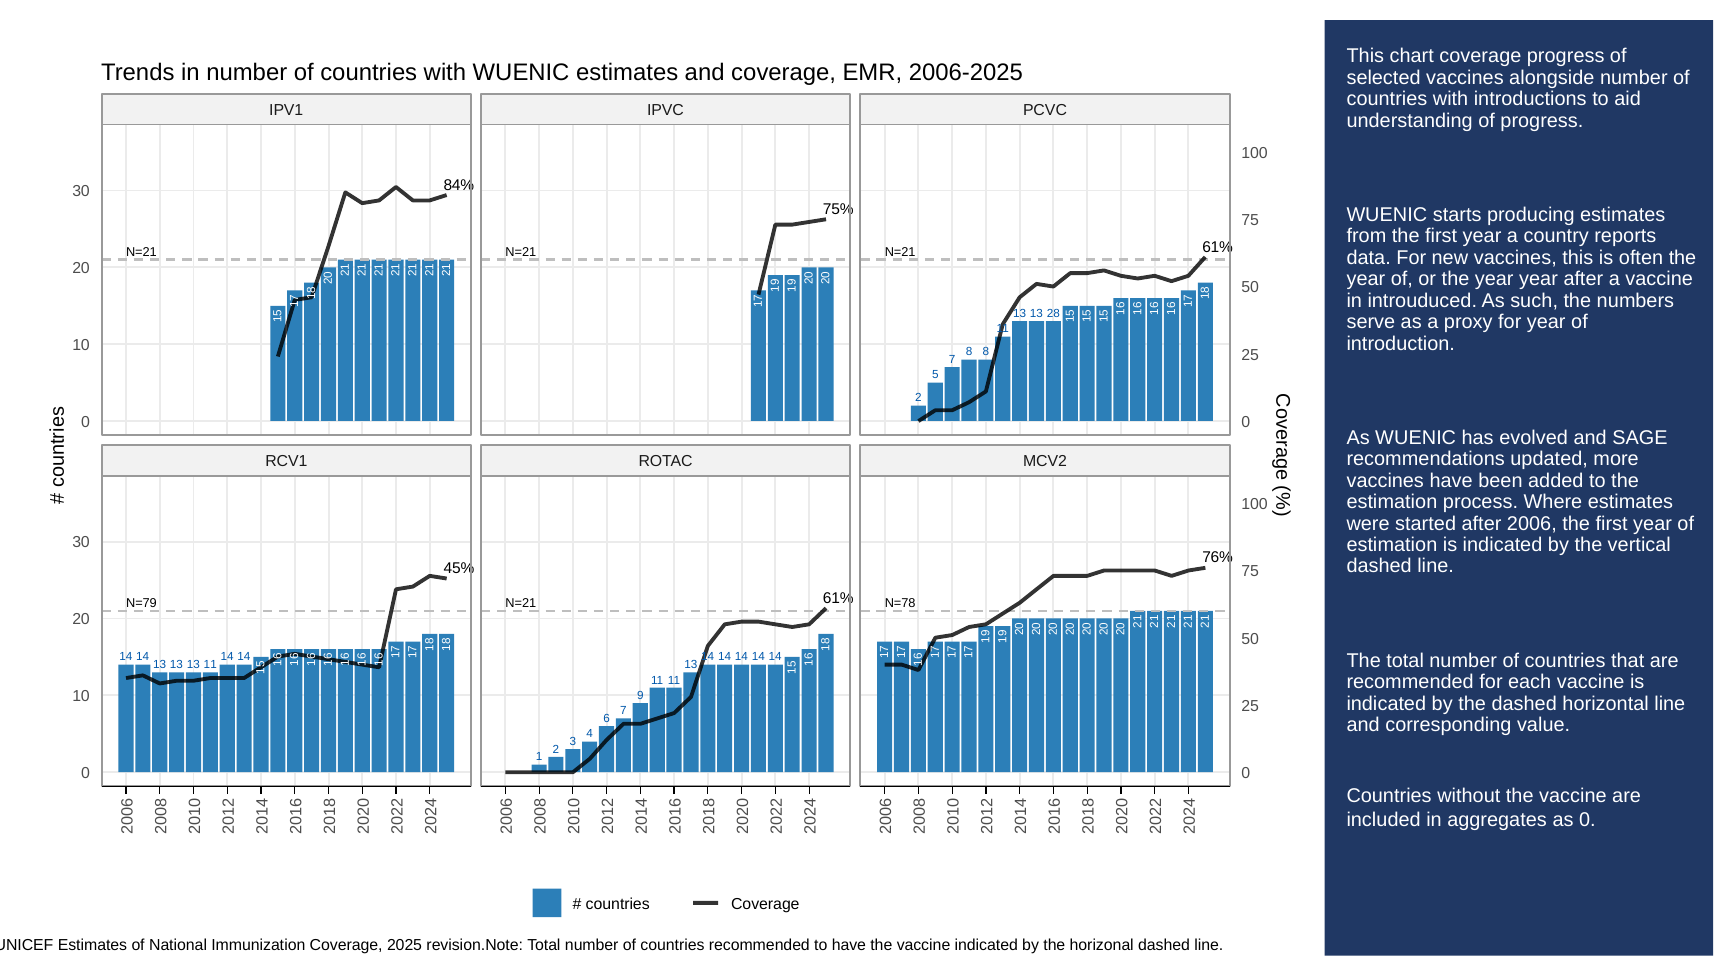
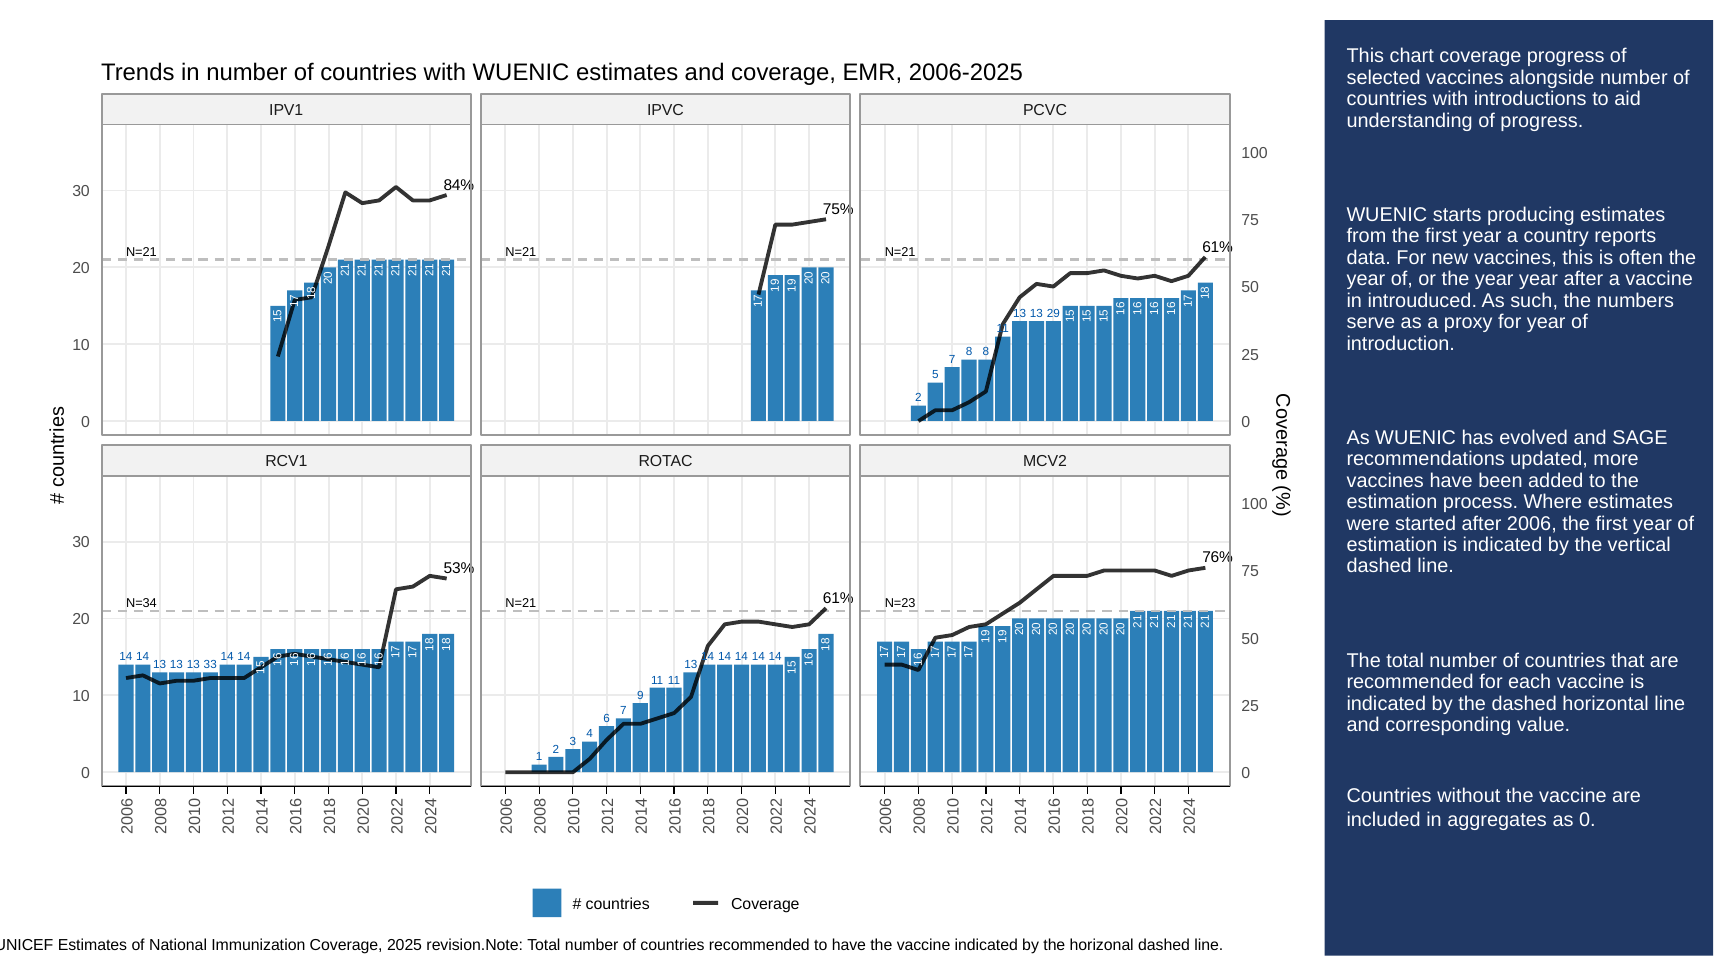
28: 28 -> 29
45%: 45% -> 53%
N=79: N=79 -> N=34
N=78: N=78 -> N=23
13 11: 11 -> 33
